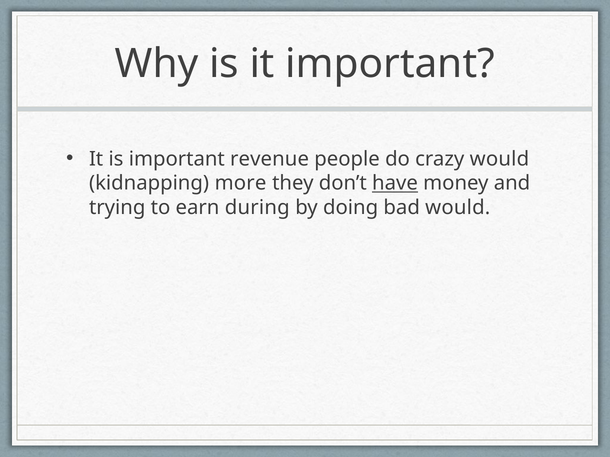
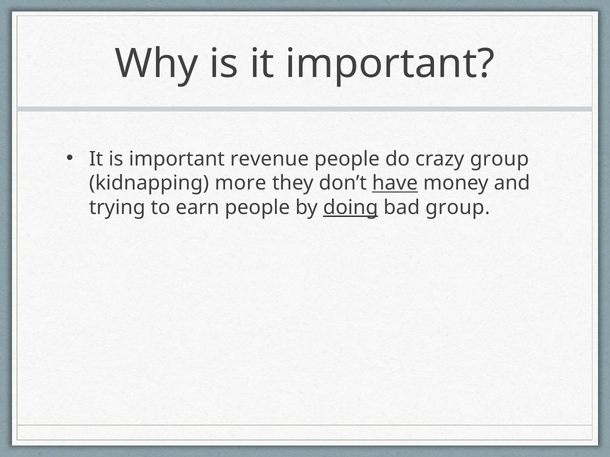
crazy would: would -> group
earn during: during -> people
doing underline: none -> present
bad would: would -> group
